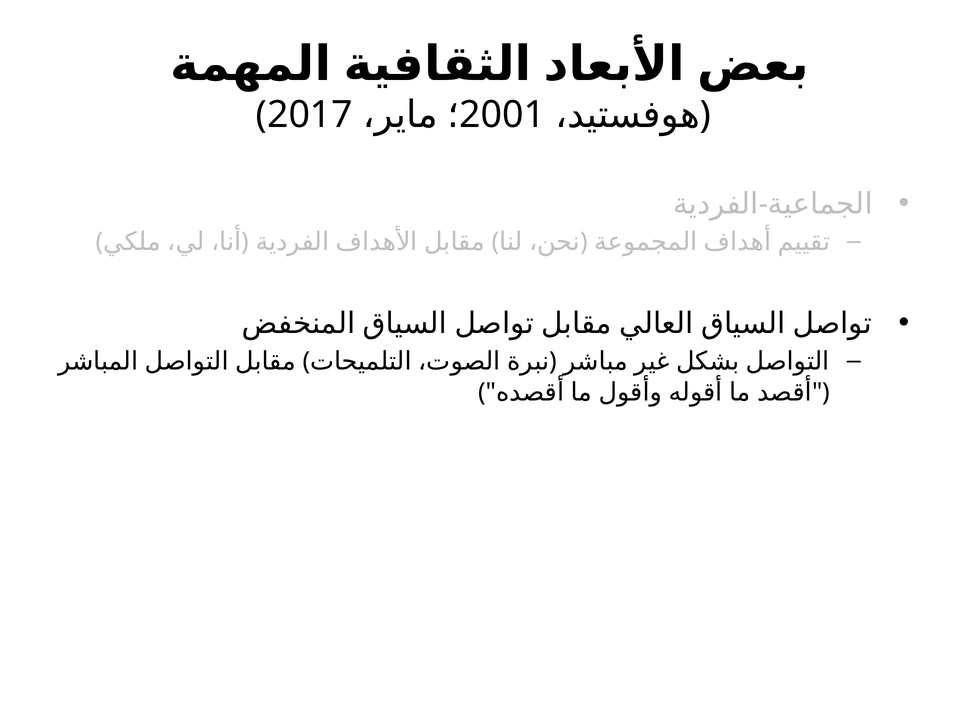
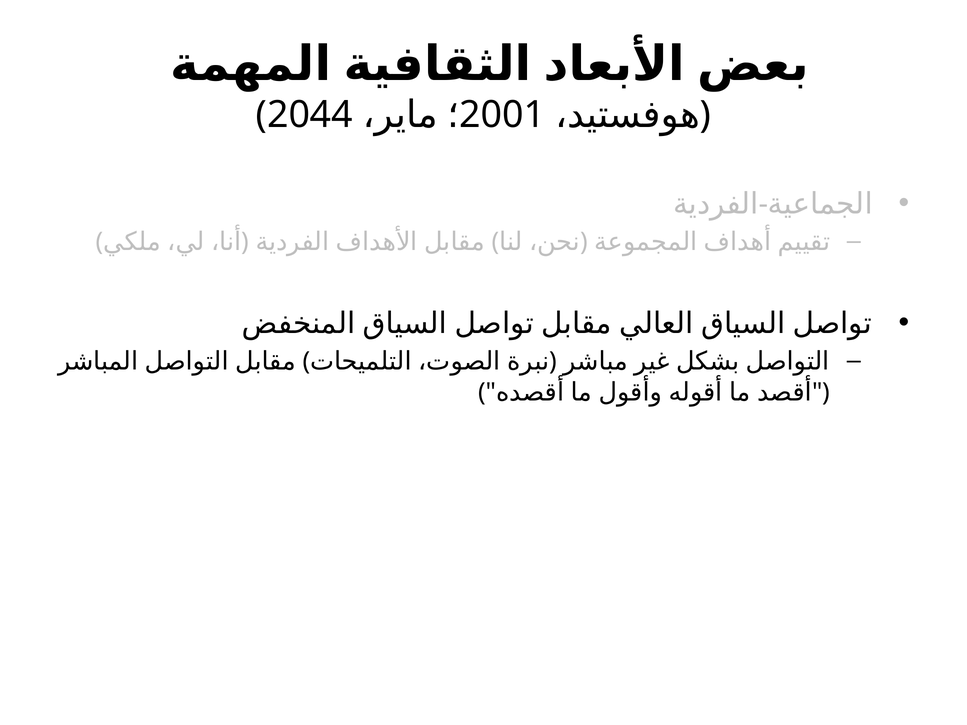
2017: 2017 -> 2044
